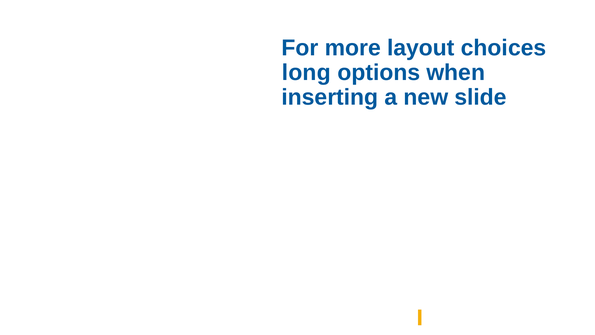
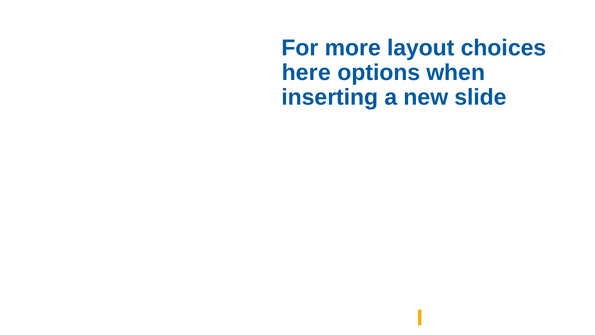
long: long -> here
